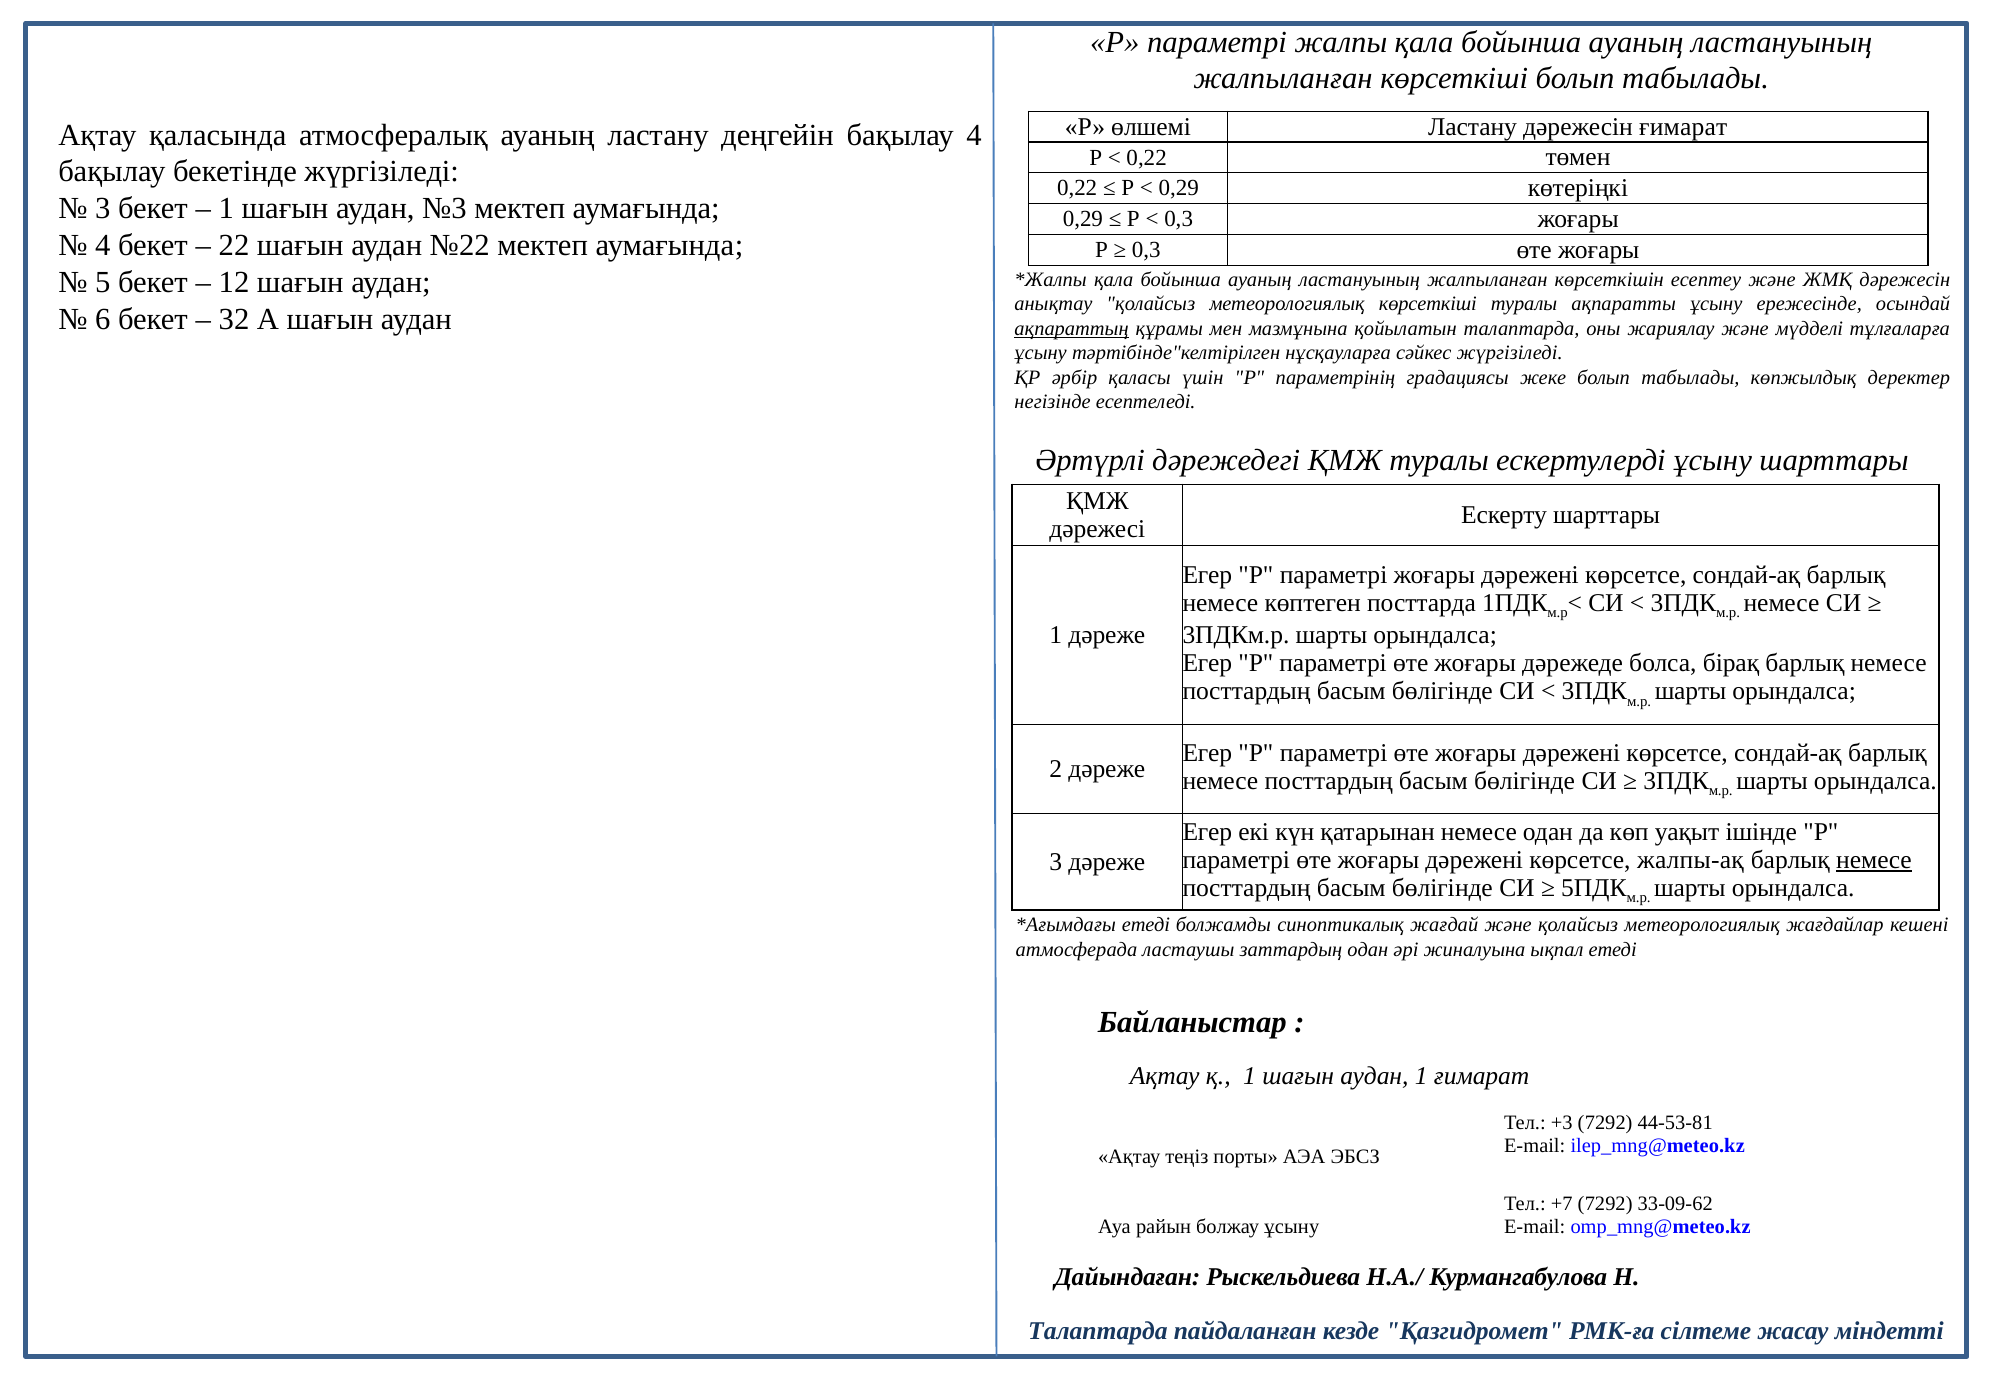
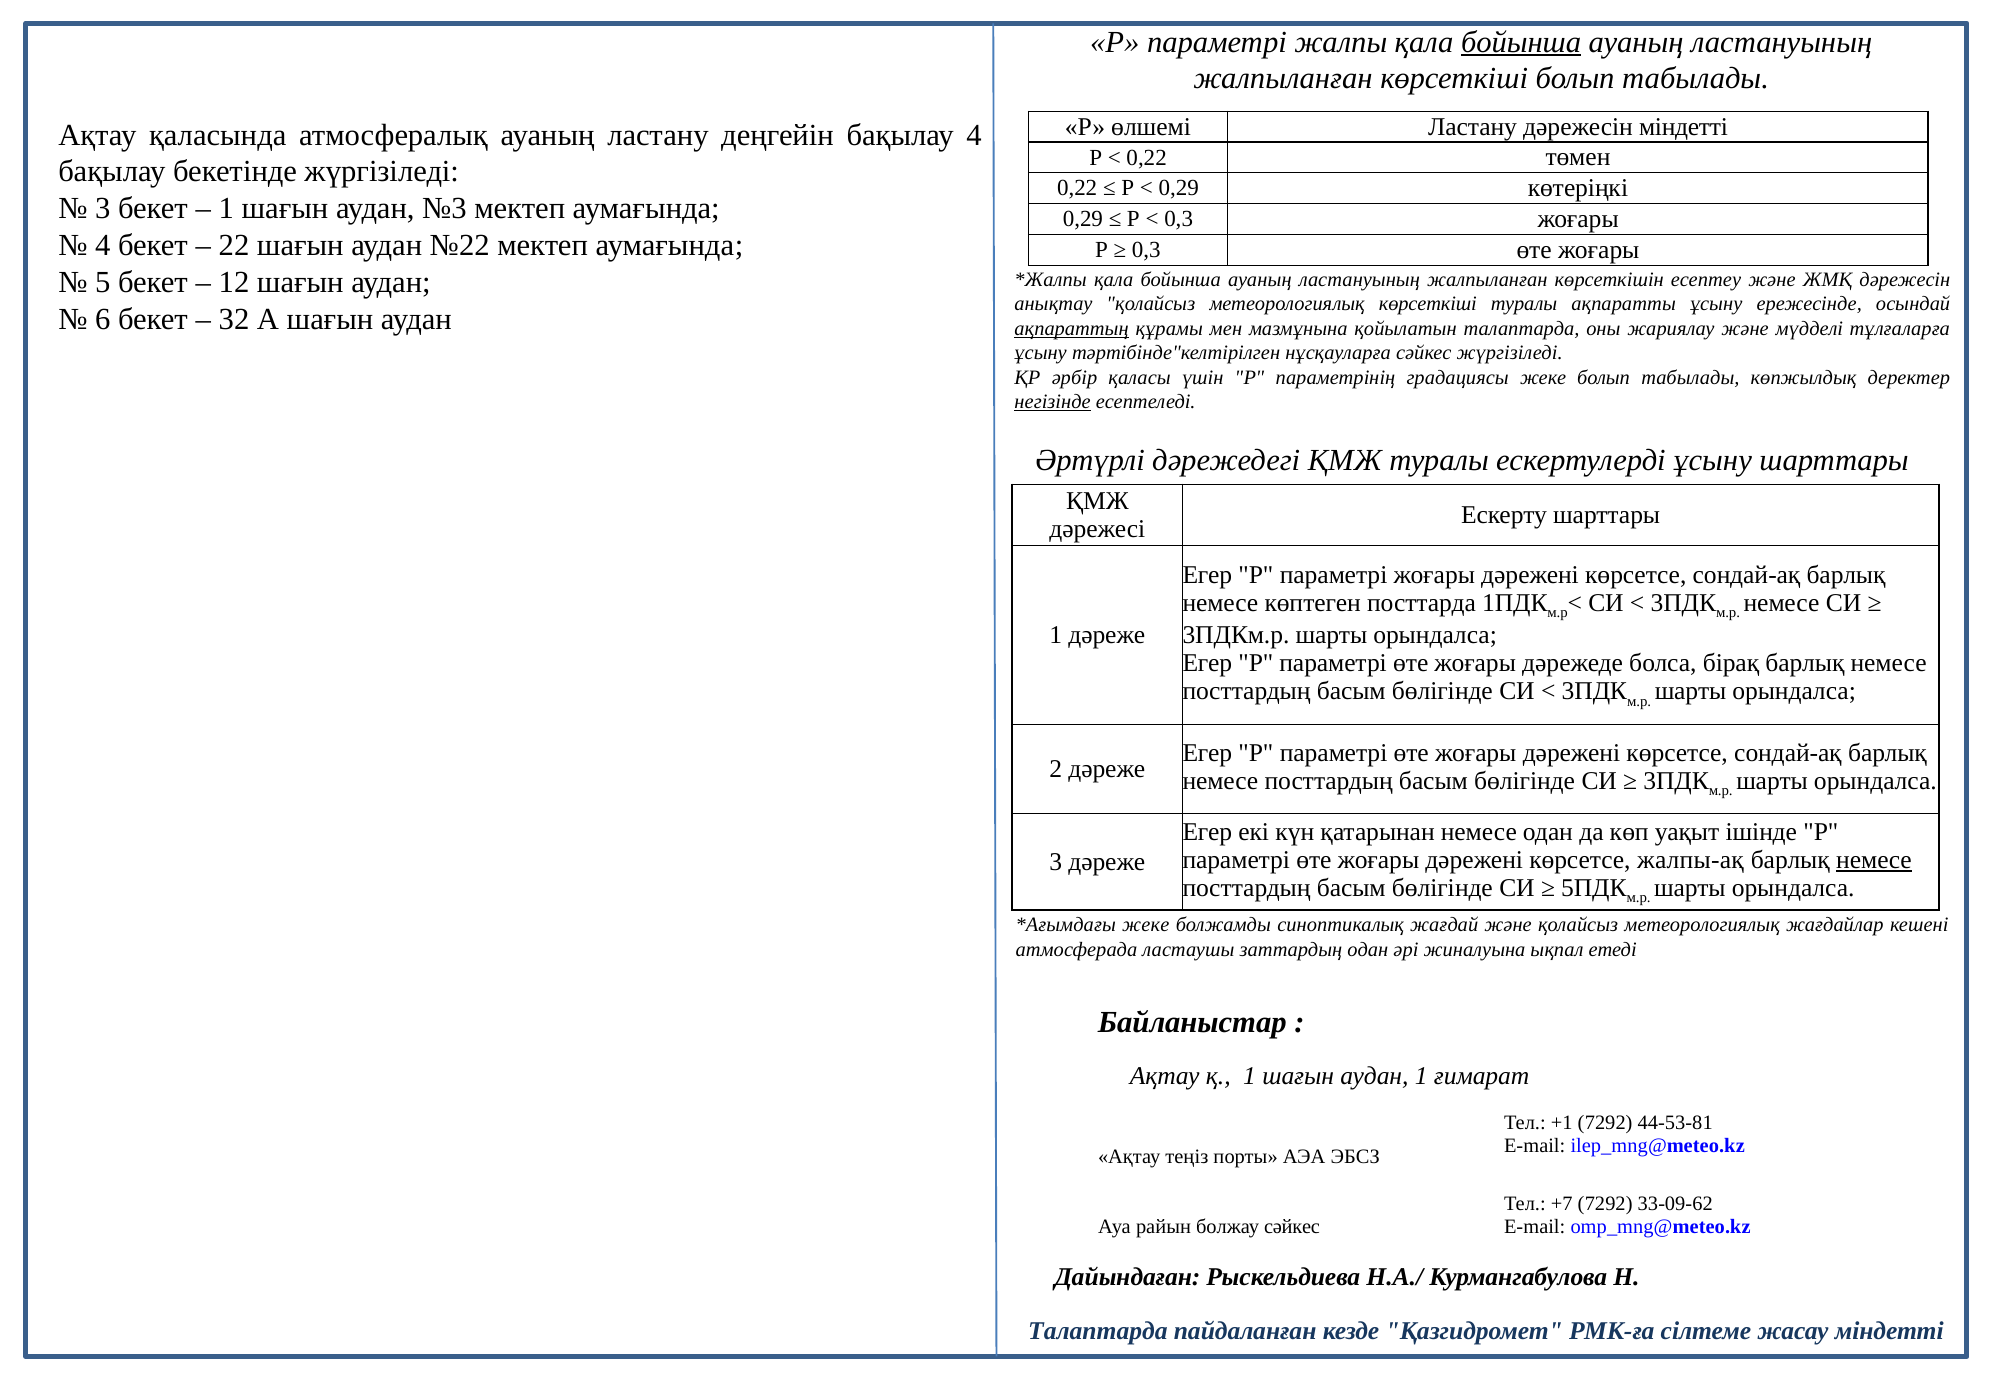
бойынша at (1521, 42) underline: none -> present
дәрежесін ғимарат: ғимарат -> міндетті
негізінде underline: none -> present
етеді at (1146, 925): етеді -> жеке
+3: +3 -> +1
болжау ұсыну: ұсыну -> сәйкес
